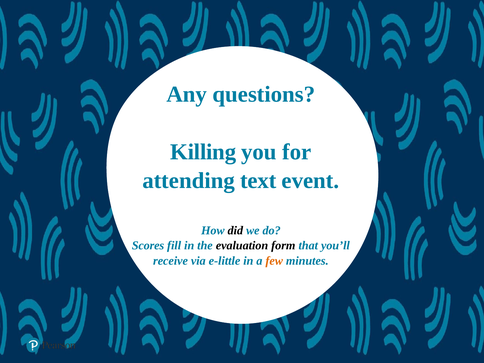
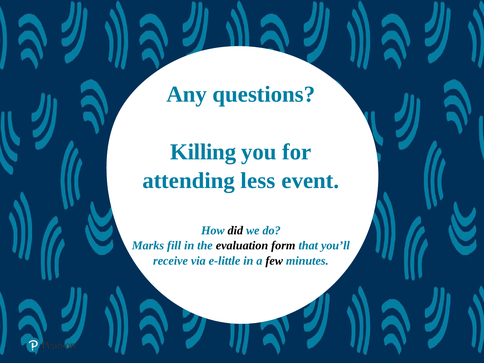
text: text -> less
Scores: Scores -> Marks
few colour: orange -> black
